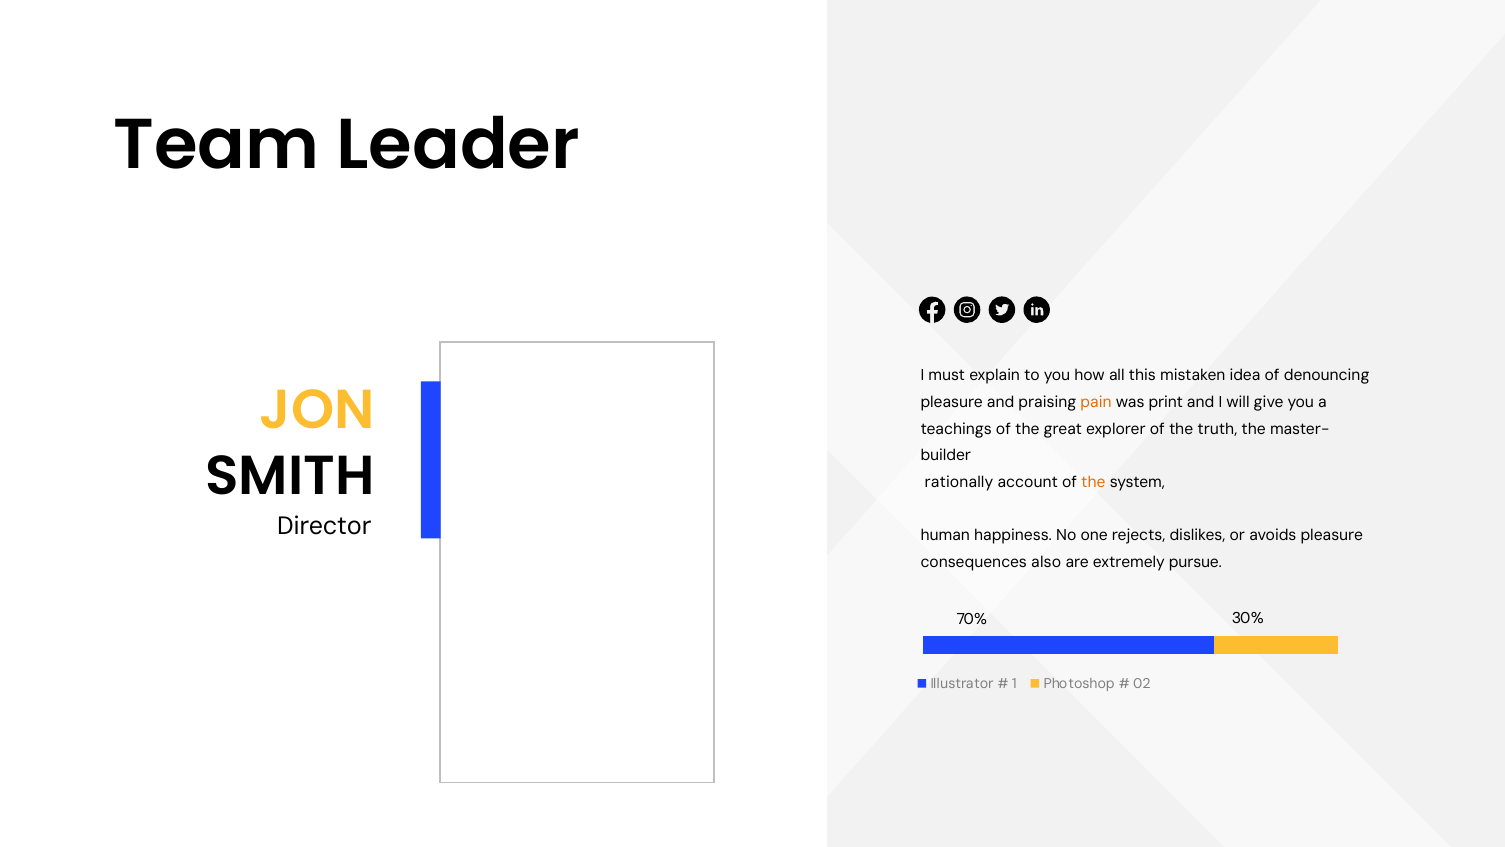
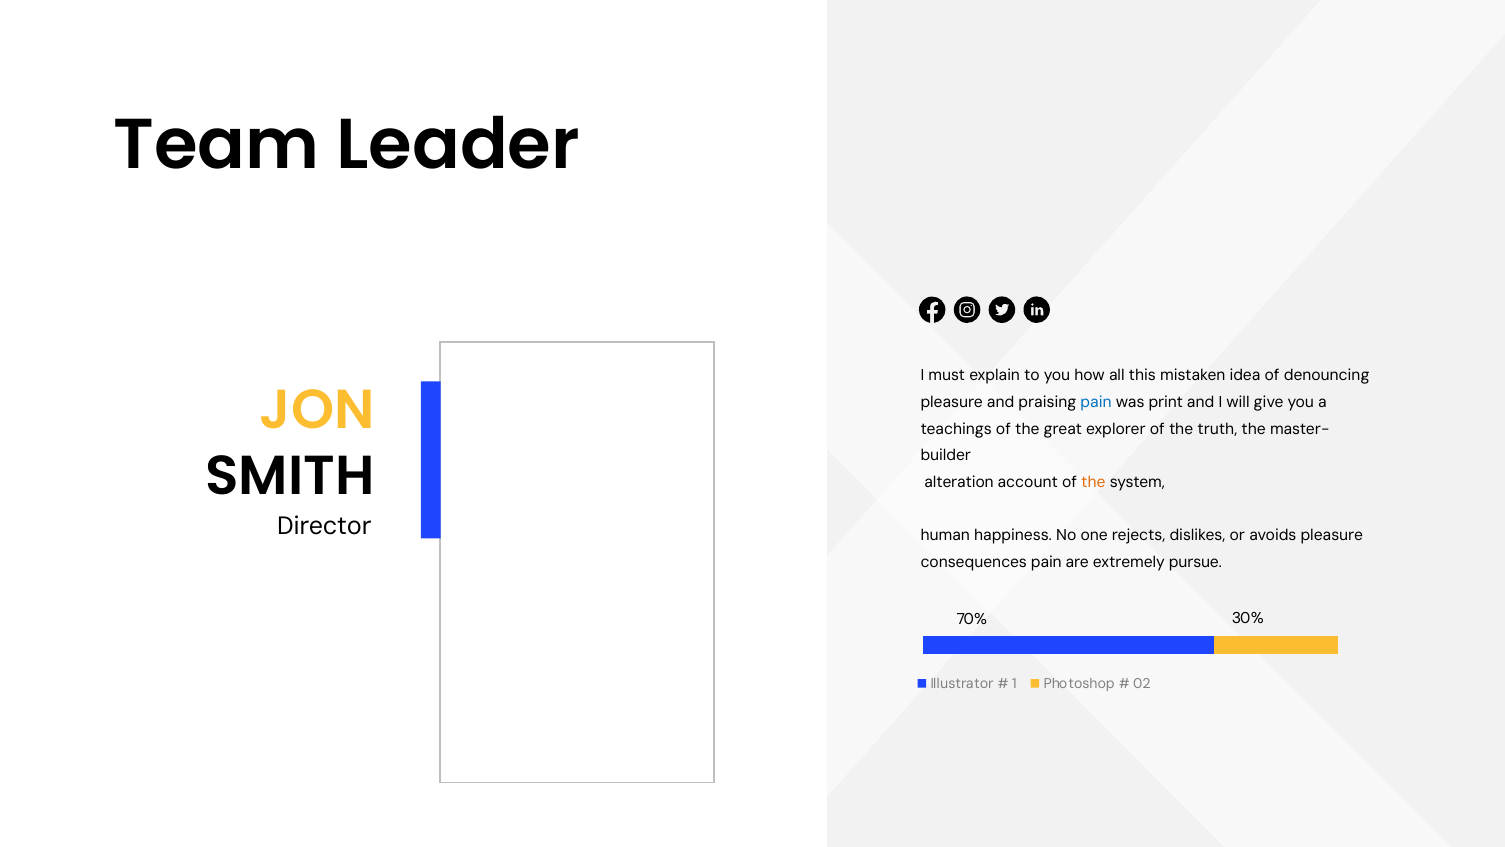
pain at (1096, 402) colour: orange -> blue
rationally: rationally -> alteration
consequences also: also -> pain
